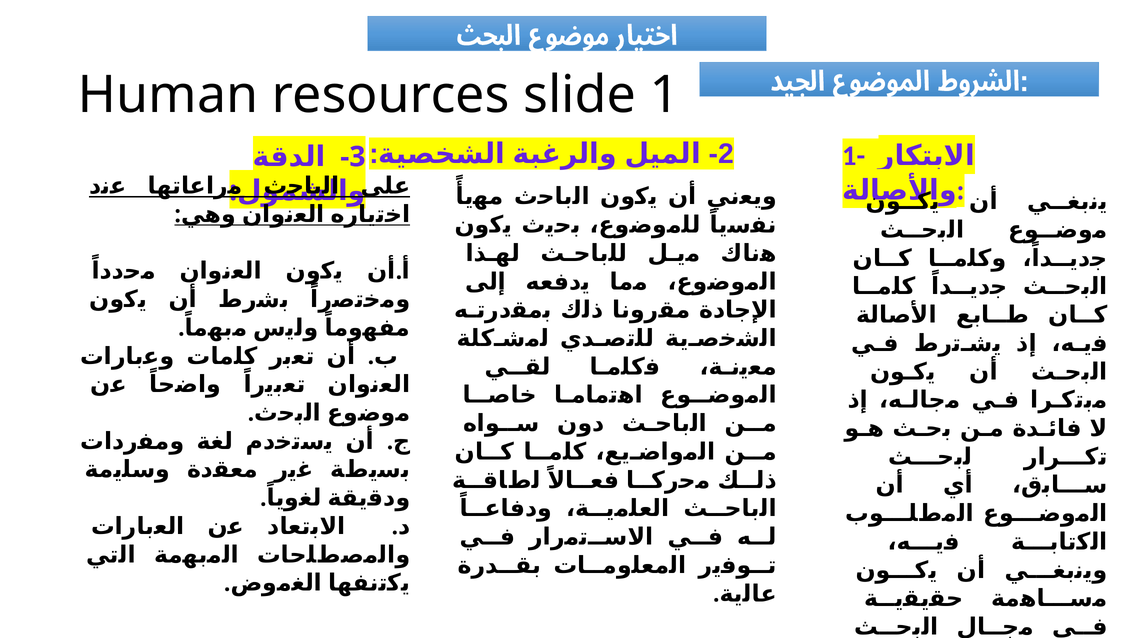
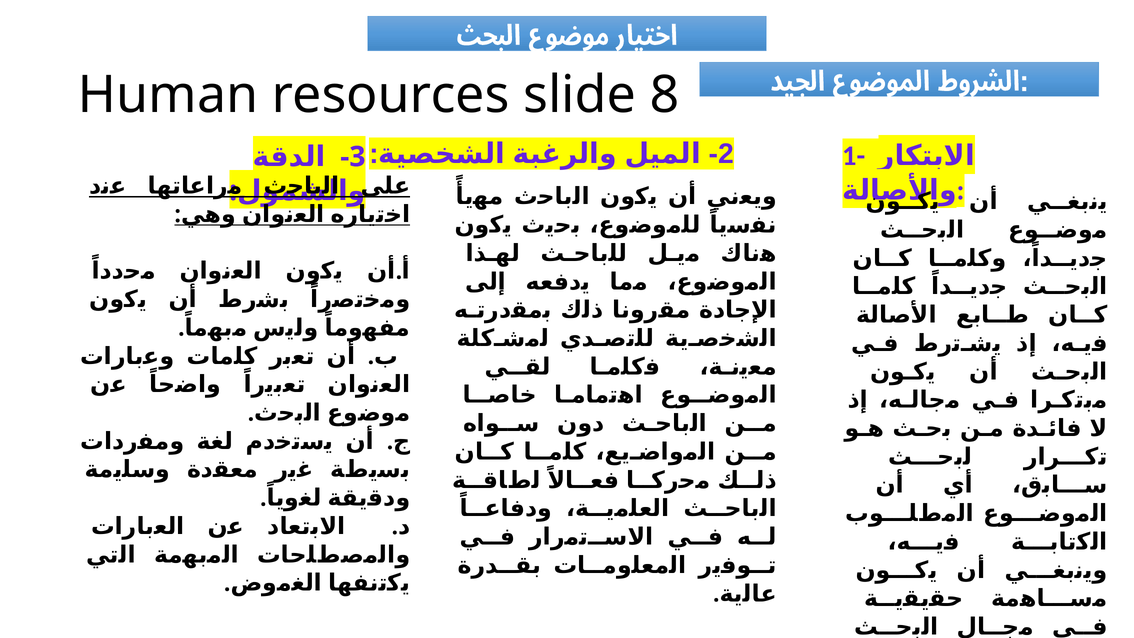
1: 1 -> 8
